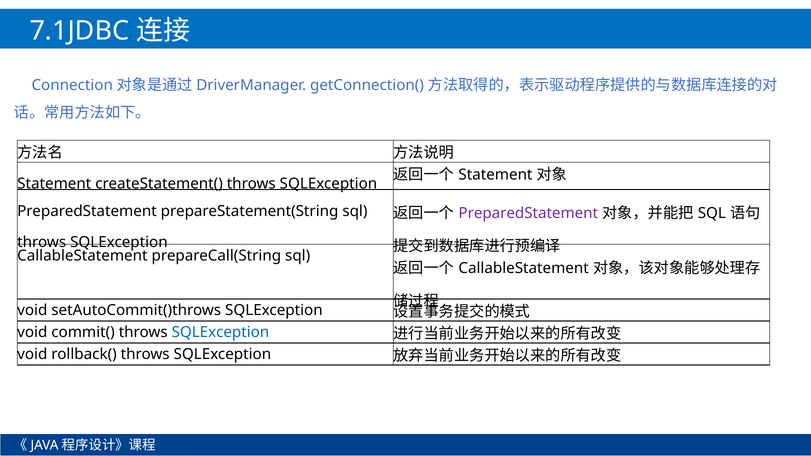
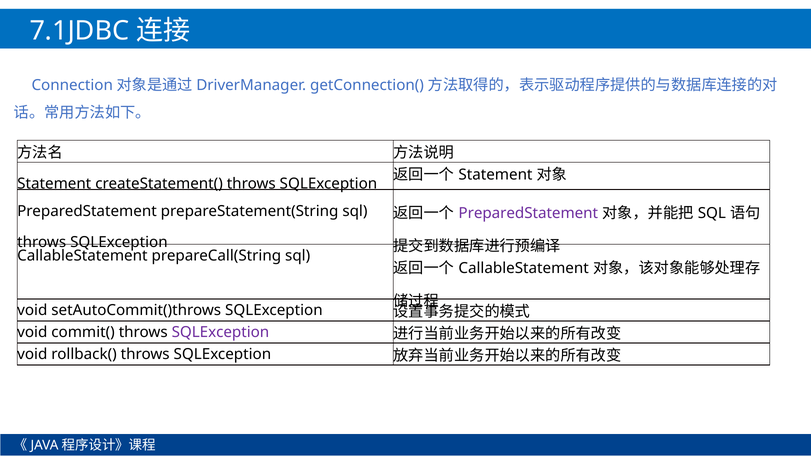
SQLException at (220, 332) colour: blue -> purple
